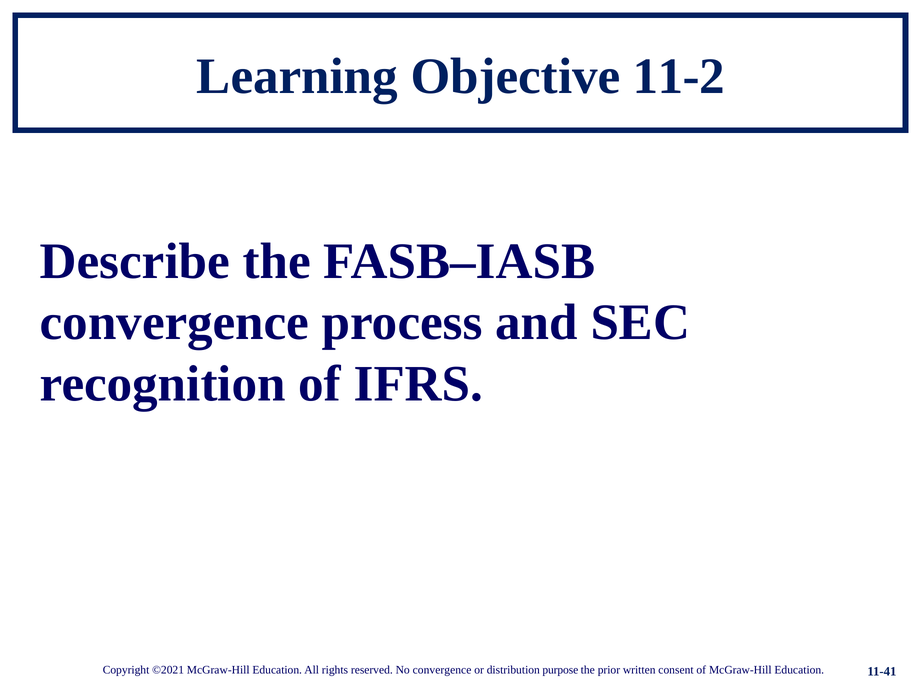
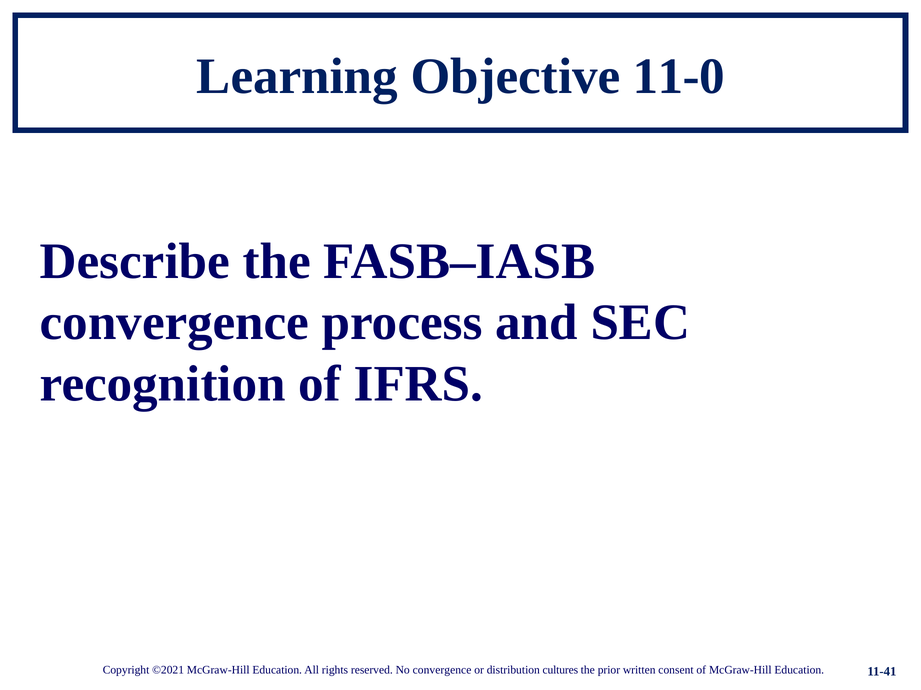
11-2: 11-2 -> 11-0
purpose: purpose -> cultures
